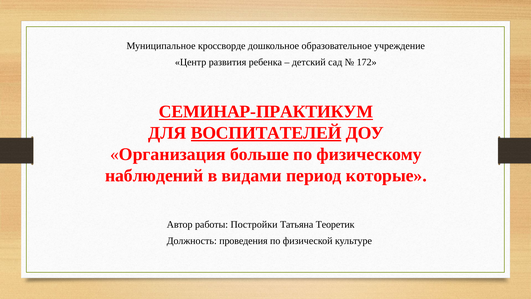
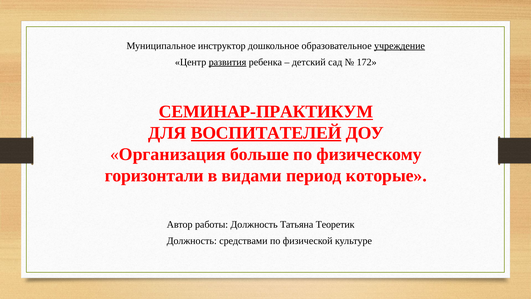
кроссворде: кроссворде -> инструктор
учреждение underline: none -> present
развития underline: none -> present
наблюдений: наблюдений -> горизонтали
работы Постройки: Постройки -> Должность
проведения: проведения -> средствами
